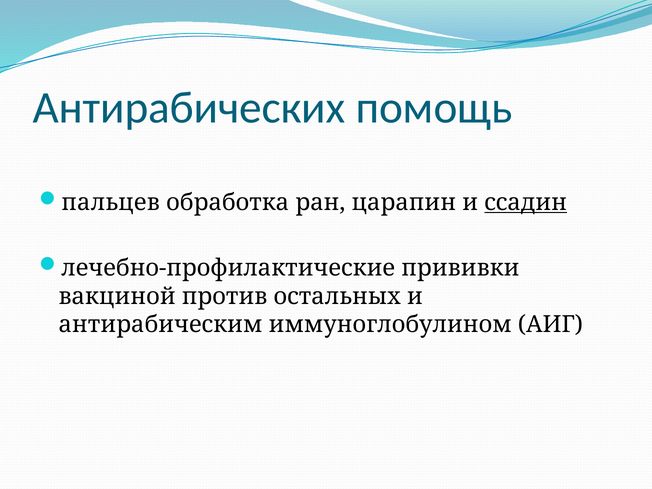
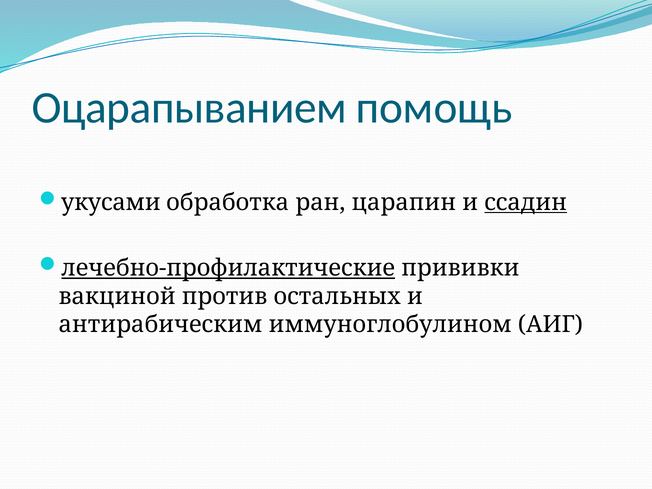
Антирабических: Антирабических -> Оцарапыванием
пальцев: пальцев -> укусами
лечебно-профилактические underline: none -> present
